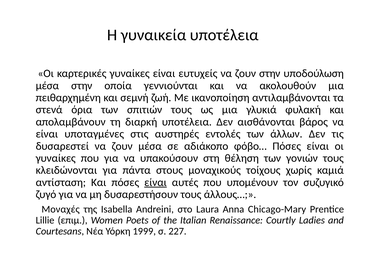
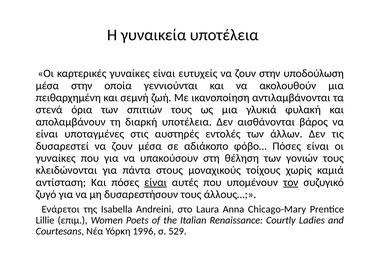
τον underline: none -> present
Μοναχές: Μοναχές -> Ενάρετοι
1999: 1999 -> 1996
227: 227 -> 529
